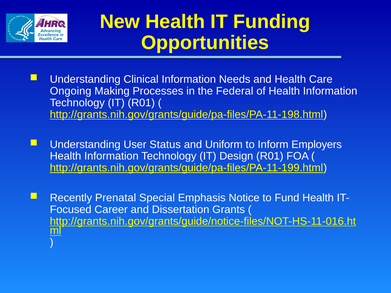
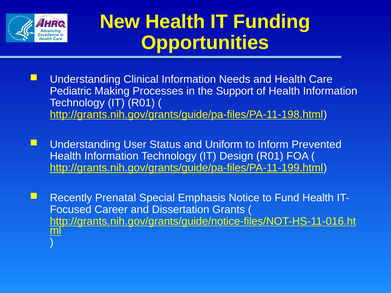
Ongoing: Ongoing -> Pediatric
Federal: Federal -> Support
Employers: Employers -> Prevented
